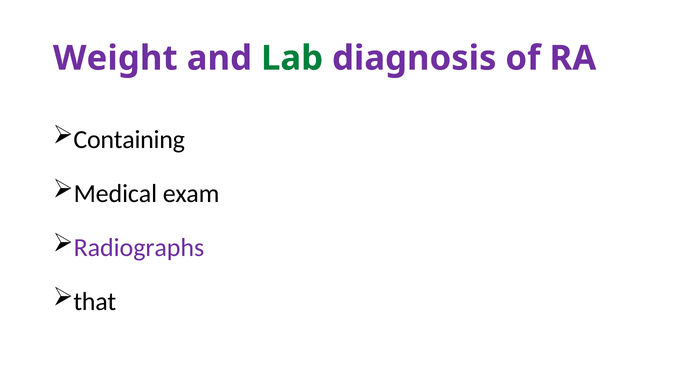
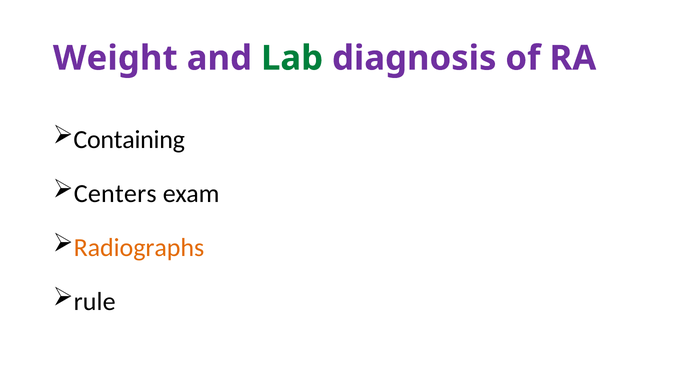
Medical: Medical -> Centers
Radiographs colour: purple -> orange
that: that -> rule
